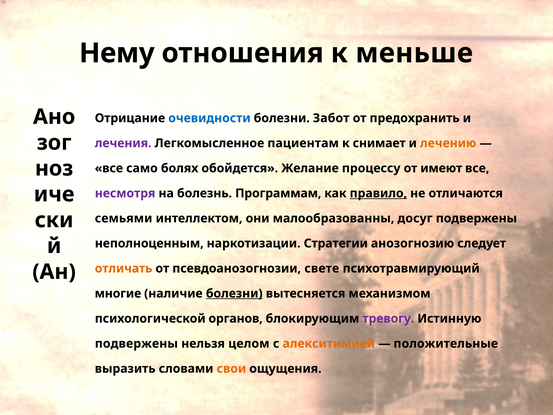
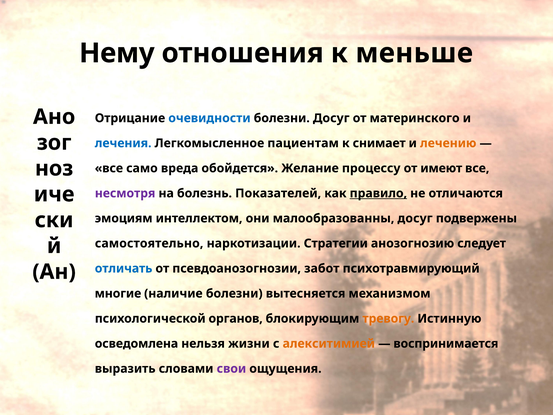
болезни Забот: Забот -> Досуг
предохранить: предохранить -> материнского
лечения colour: purple -> blue
болях: болях -> вреда
Программам: Программам -> Показателей
семьями: семьями -> эмоциям
неполноценным: неполноценным -> самостоятельно
отличать colour: orange -> blue
свете: свете -> забот
болезни at (234, 293) underline: present -> none
тревогу colour: purple -> orange
подвержены at (136, 343): подвержены -> осведомлена
целом: целом -> жизни
положительные: положительные -> воспринимается
свои colour: orange -> purple
